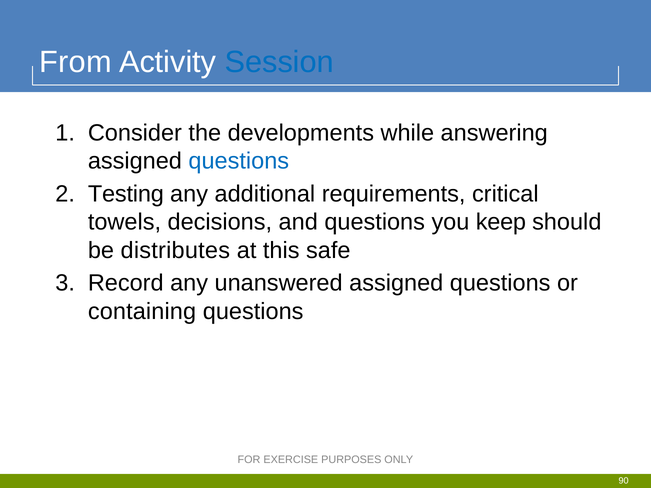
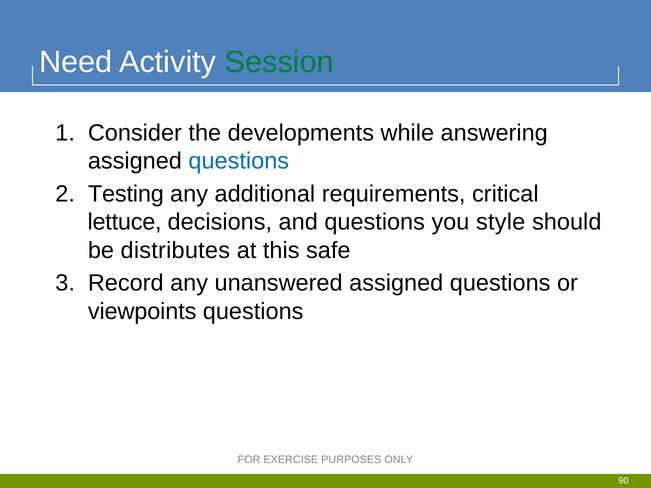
From: From -> Need
Session colour: blue -> green
towels: towels -> lettuce
keep: keep -> style
containing: containing -> viewpoints
